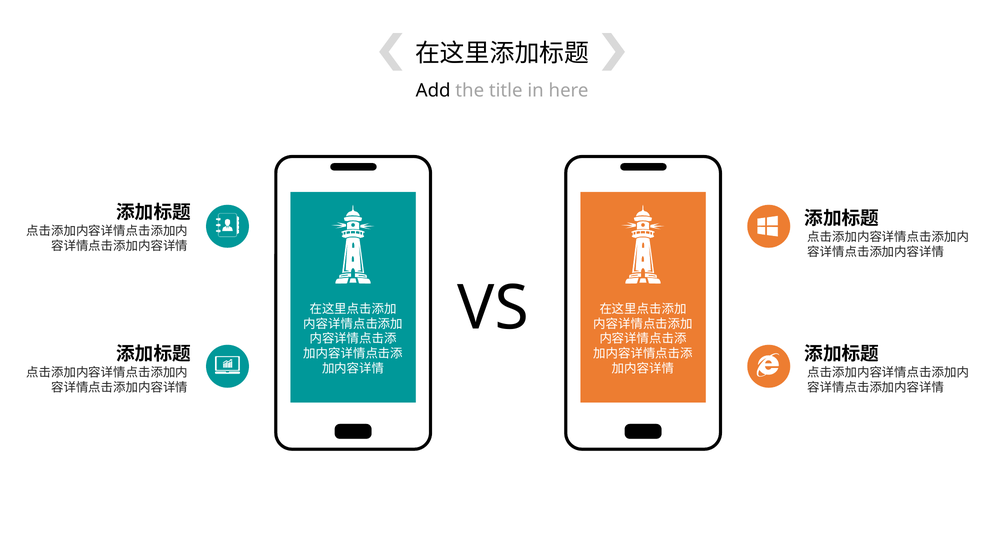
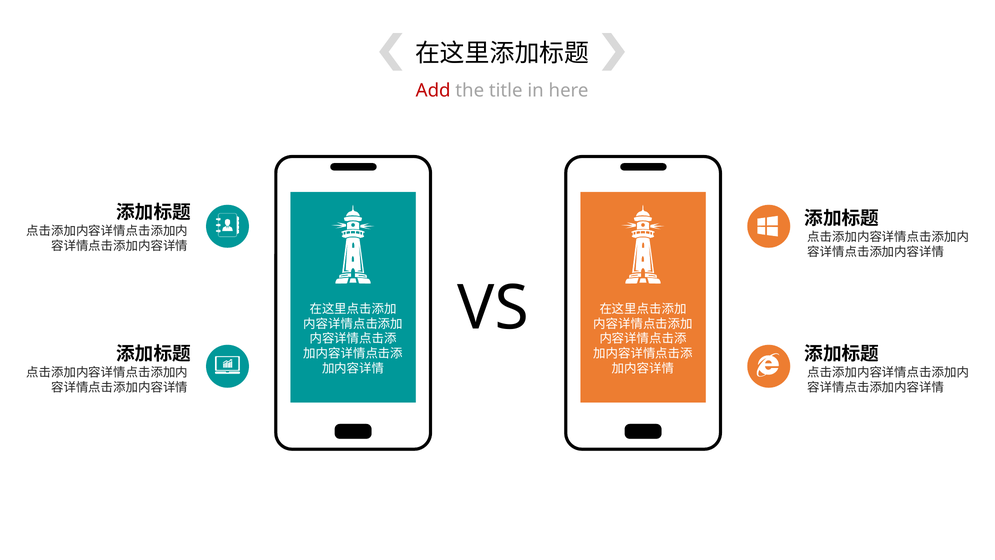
Add colour: black -> red
